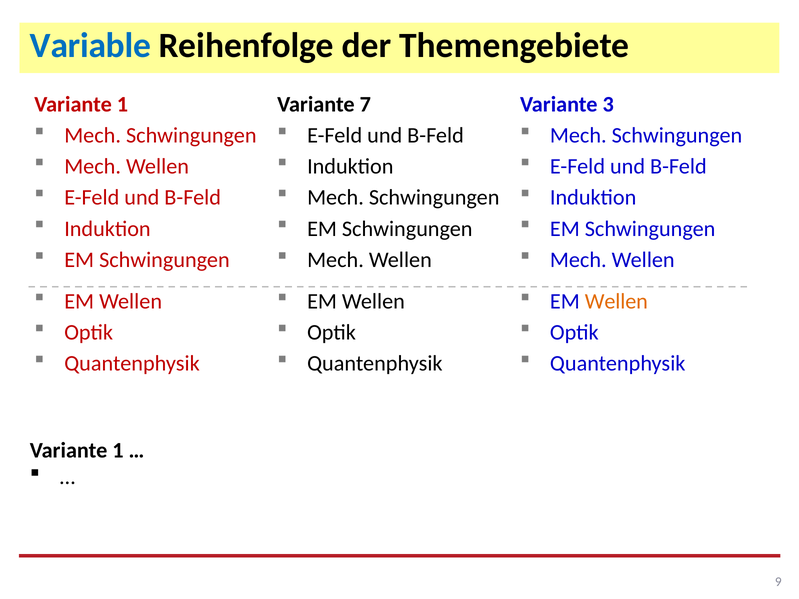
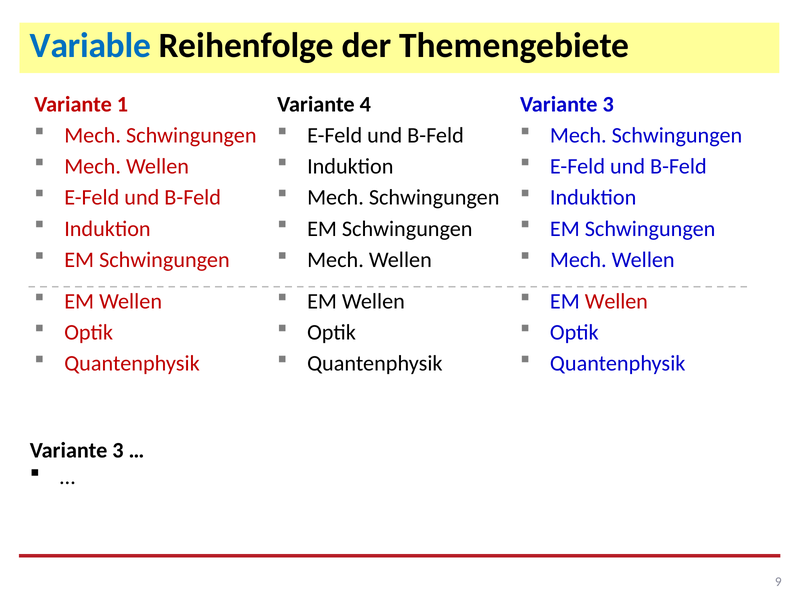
7: 7 -> 4
Wellen at (616, 302) colour: orange -> red
1 at (118, 451): 1 -> 3
